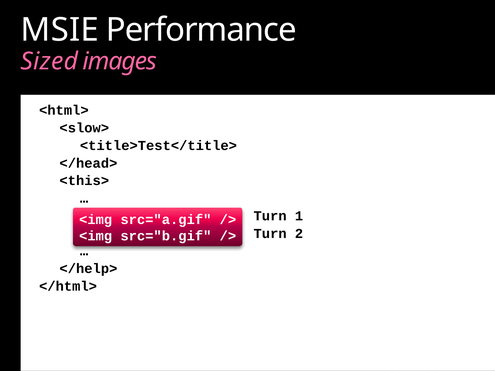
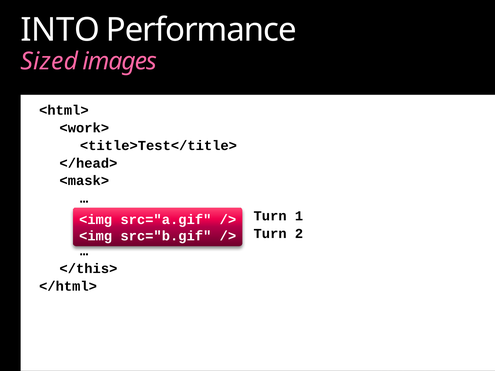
MSIE: MSIE -> INTO
<slow>: <slow> -> <work>
<this>: <this> -> <mask>
</help>: </help> -> </this>
